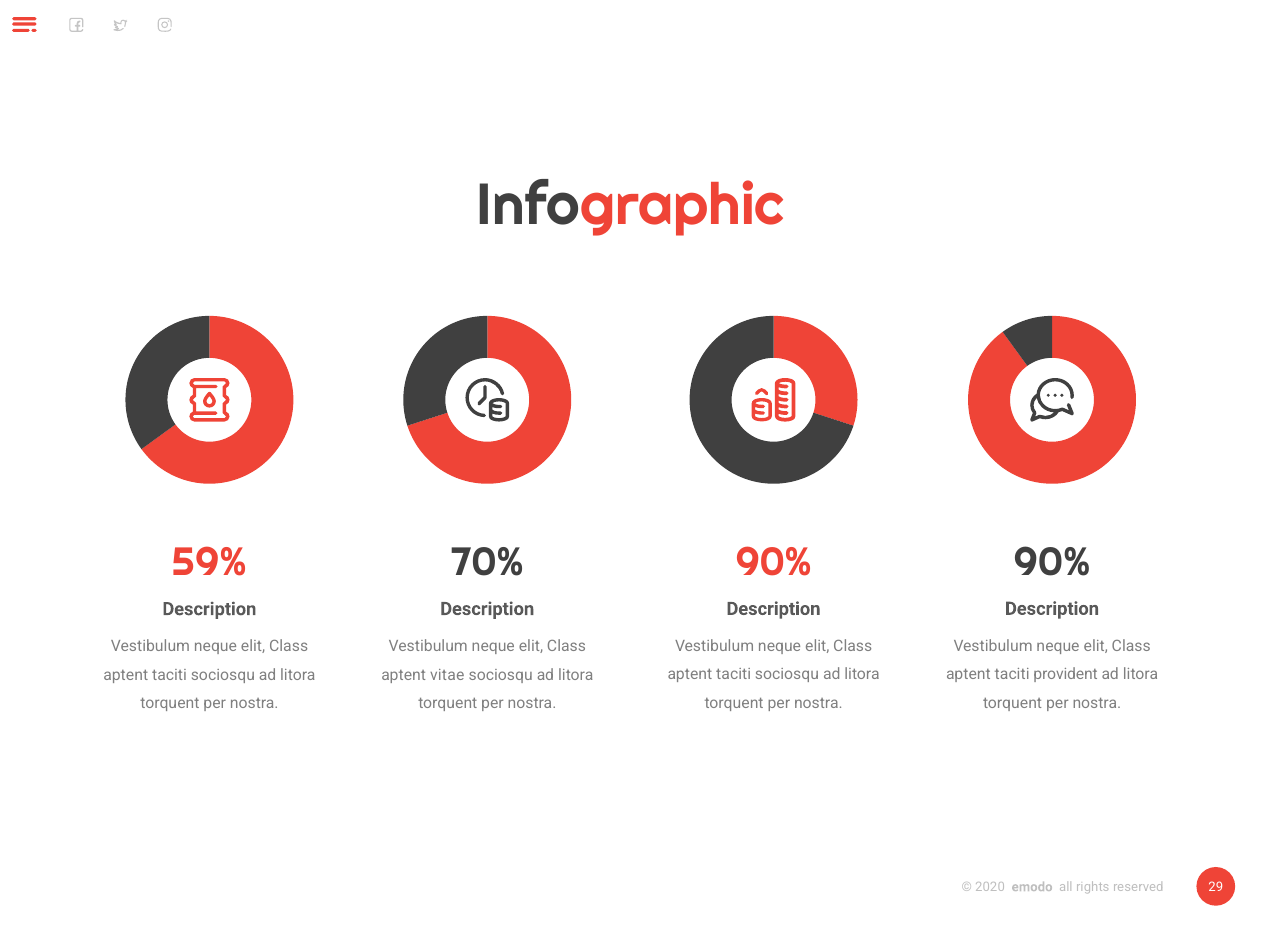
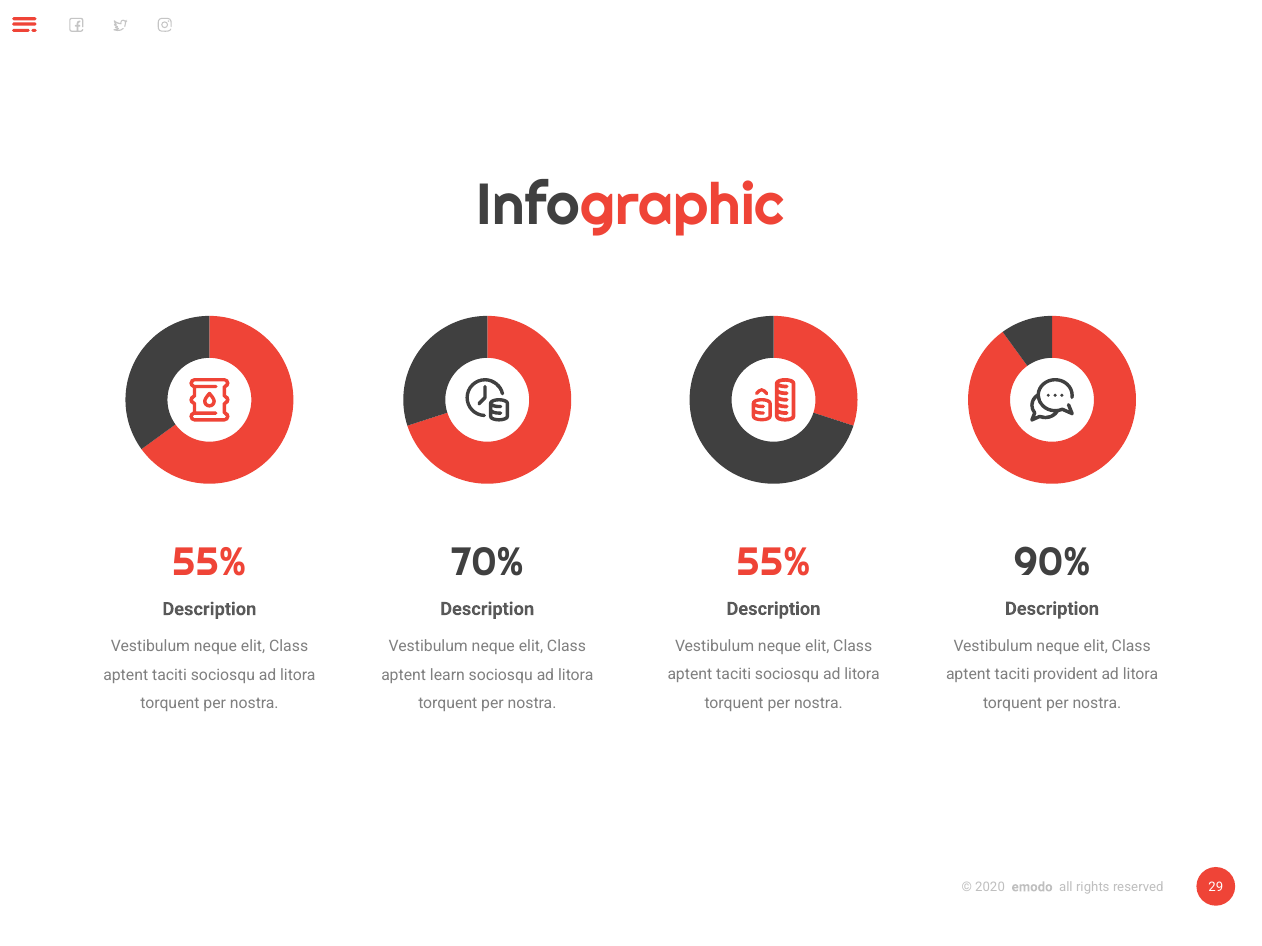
59% at (209, 563): 59% -> 55%
70% 90%: 90% -> 55%
vitae: vitae -> learn
